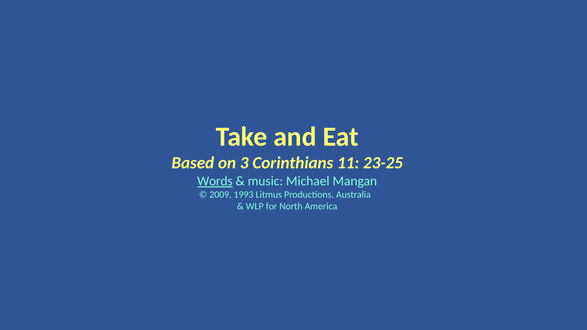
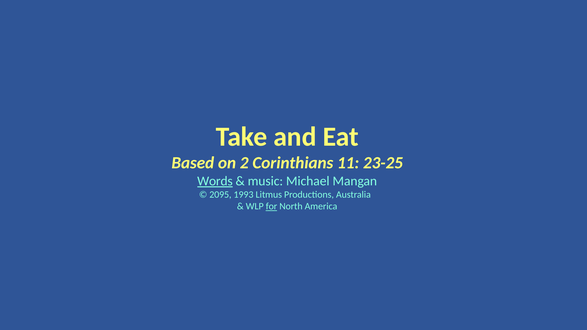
3: 3 -> 2
2009: 2009 -> 2095
for underline: none -> present
